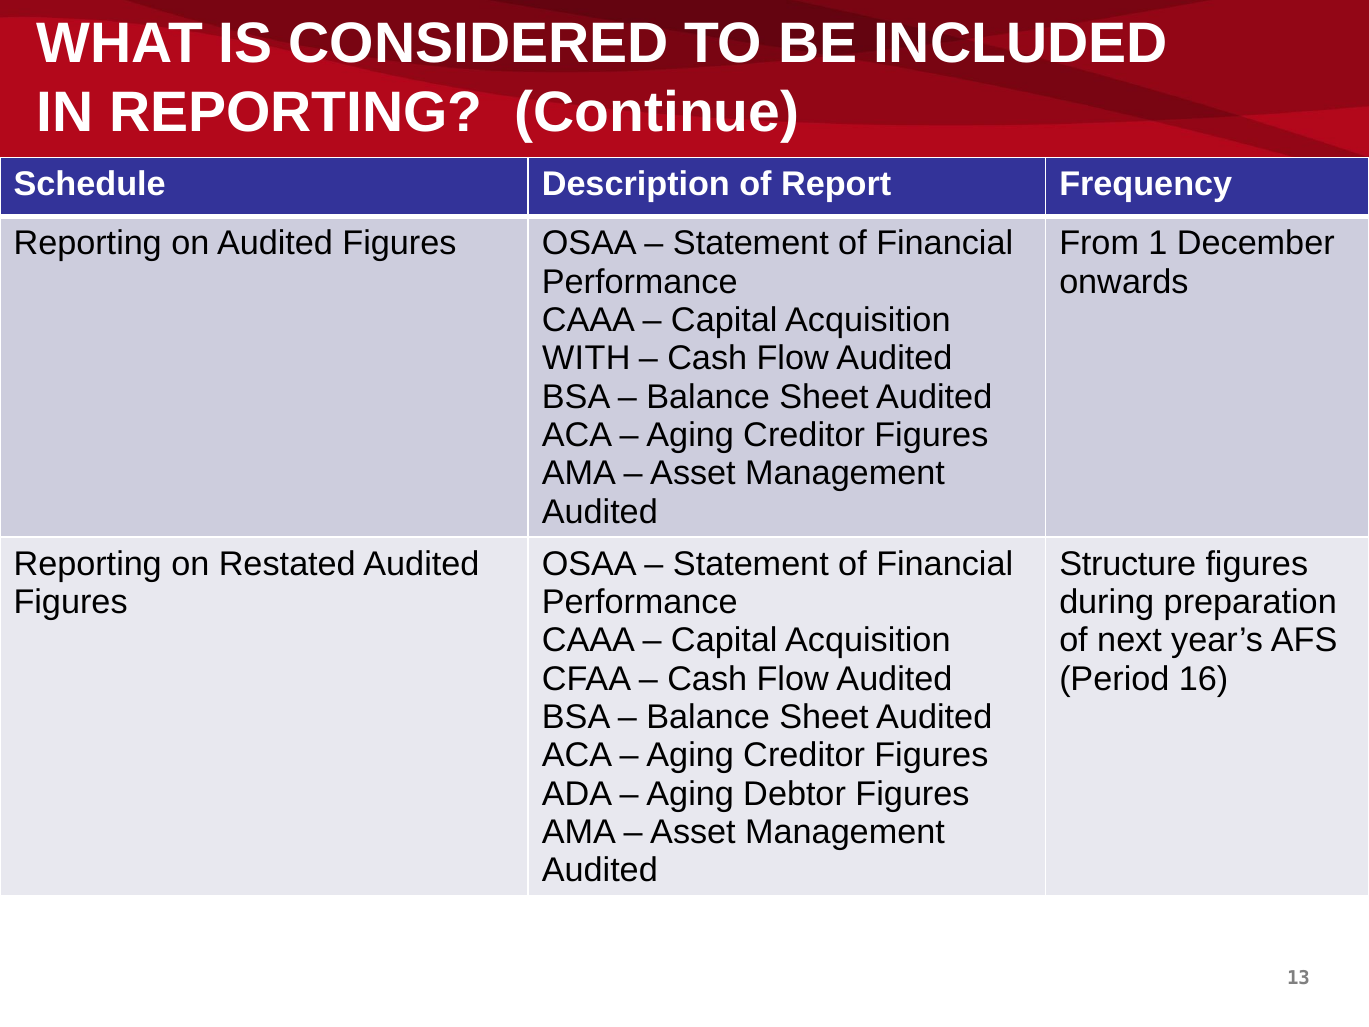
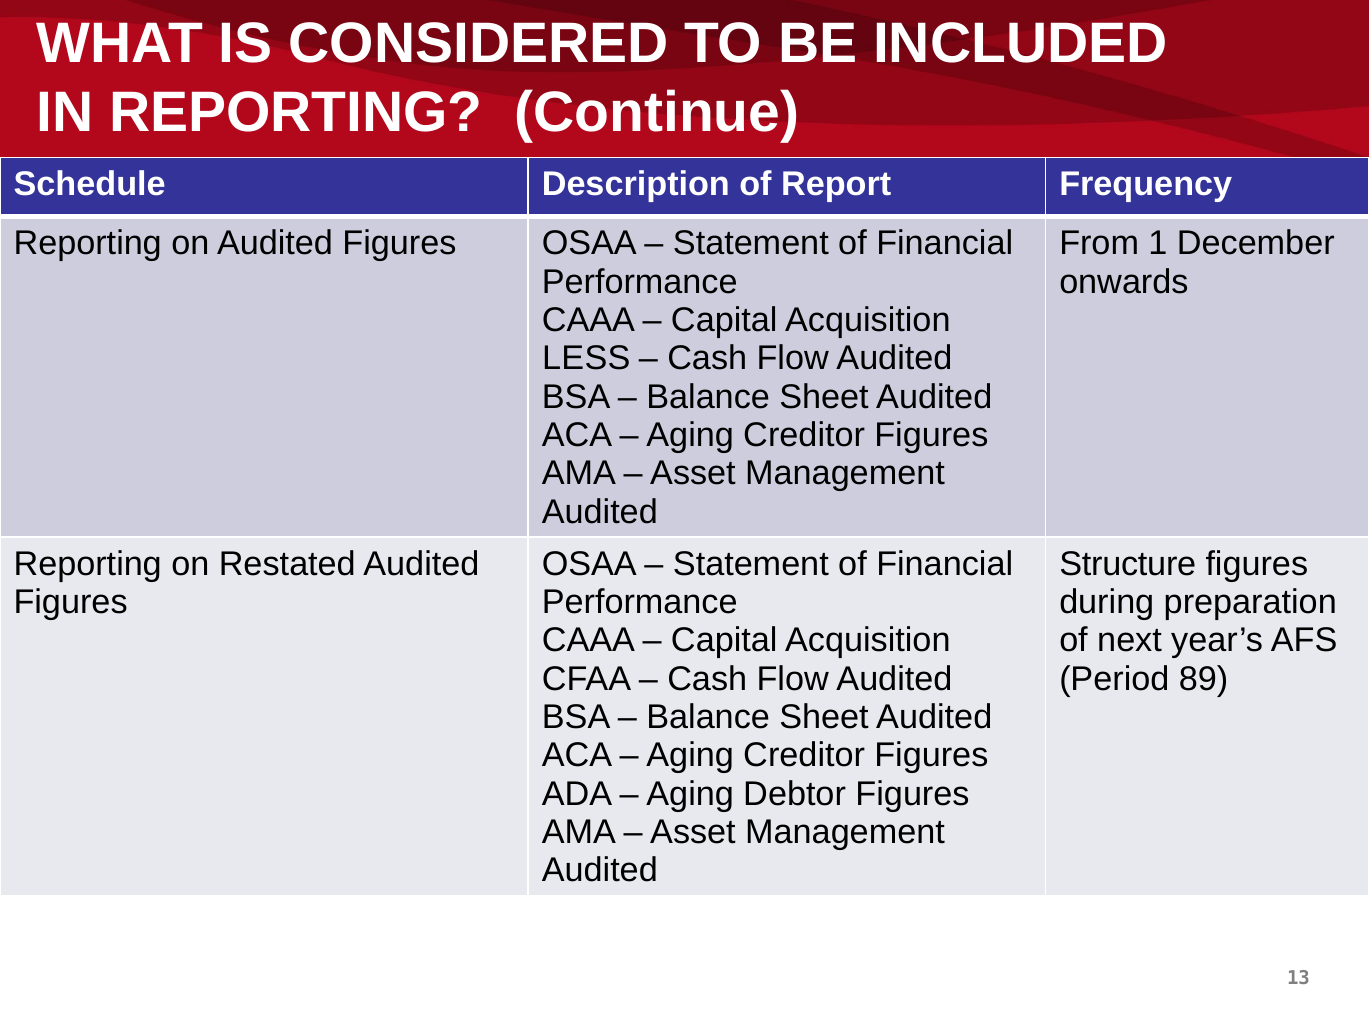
WITH: WITH -> LESS
16: 16 -> 89
